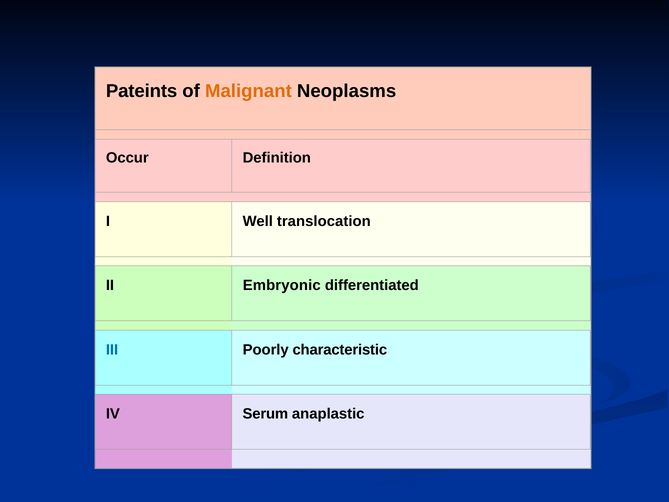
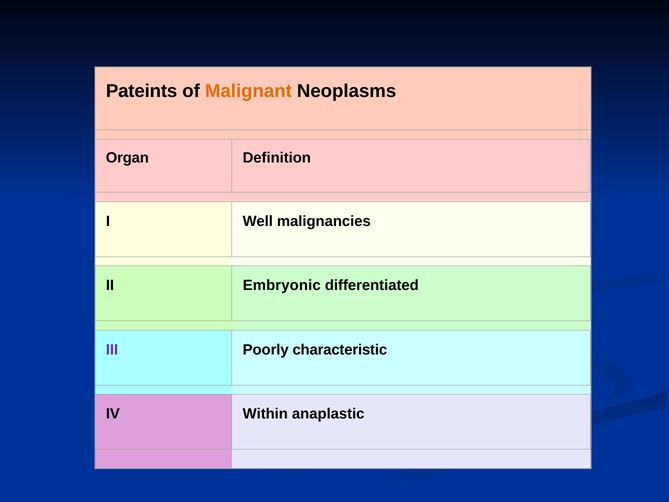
Occur: Occur -> Organ
translocation: translocation -> malignancies
III colour: blue -> purple
Serum: Serum -> Within
